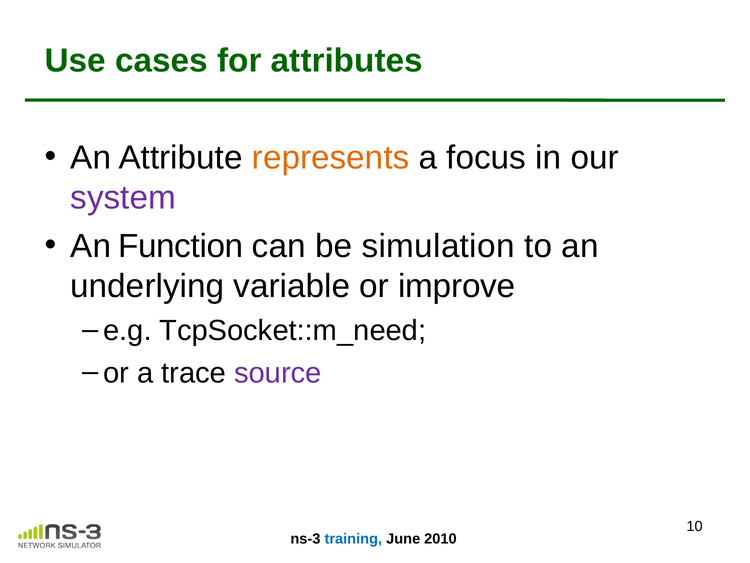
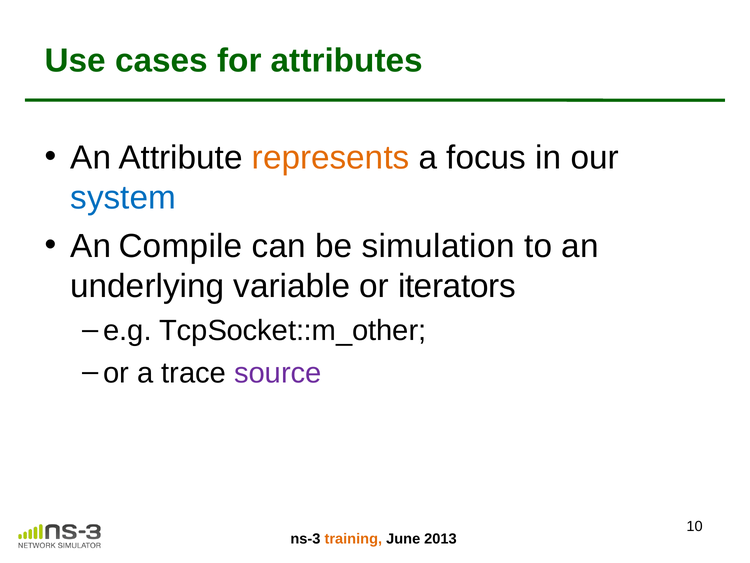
system colour: purple -> blue
Function: Function -> Compile
improve: improve -> iterators
TcpSocket::m_need: TcpSocket::m_need -> TcpSocket::m_other
training colour: blue -> orange
2010: 2010 -> 2013
